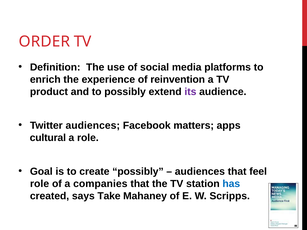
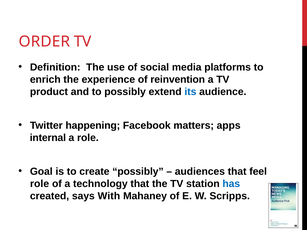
its colour: purple -> blue
Twitter audiences: audiences -> happening
cultural: cultural -> internal
companies: companies -> technology
Take: Take -> With
